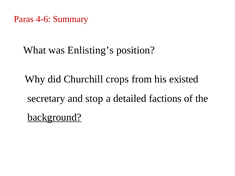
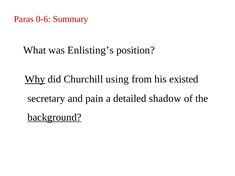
4-6: 4-6 -> 0-6
Why underline: none -> present
crops: crops -> using
stop: stop -> pain
factions: factions -> shadow
